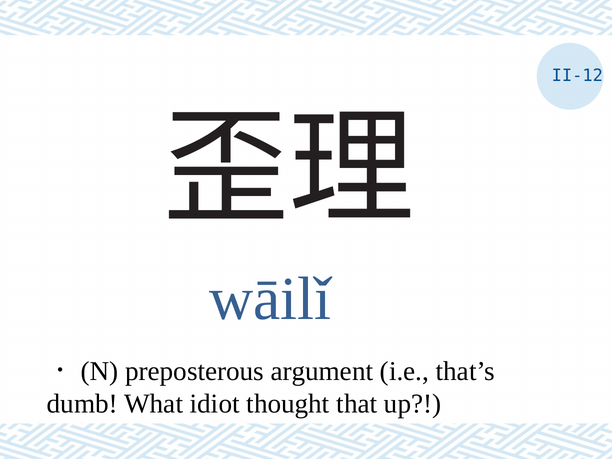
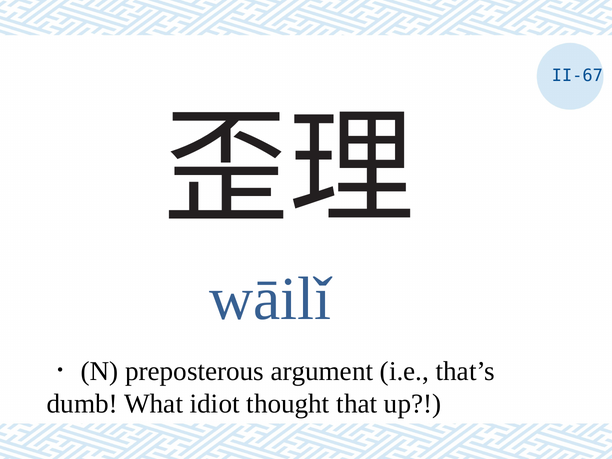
II-12: II-12 -> II-67
